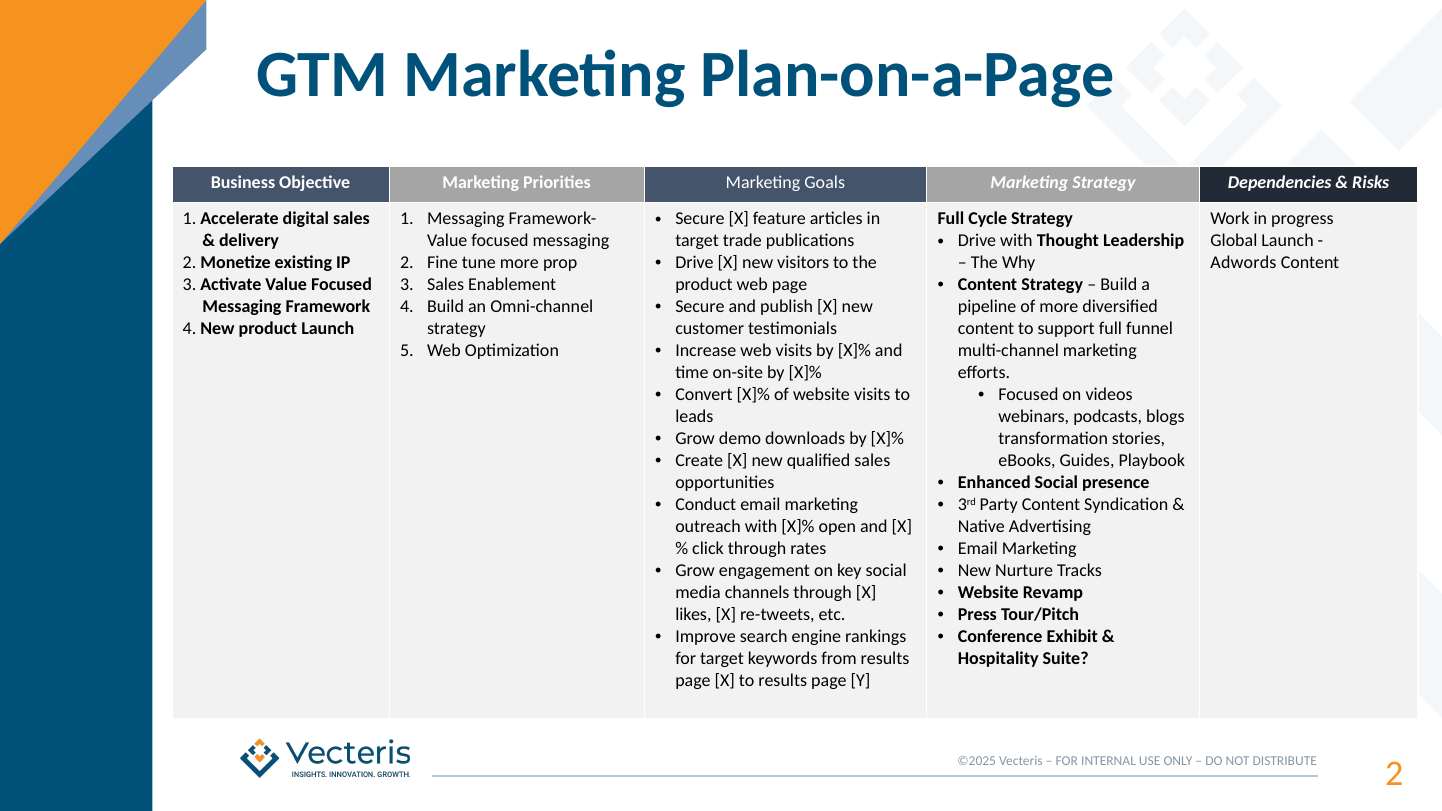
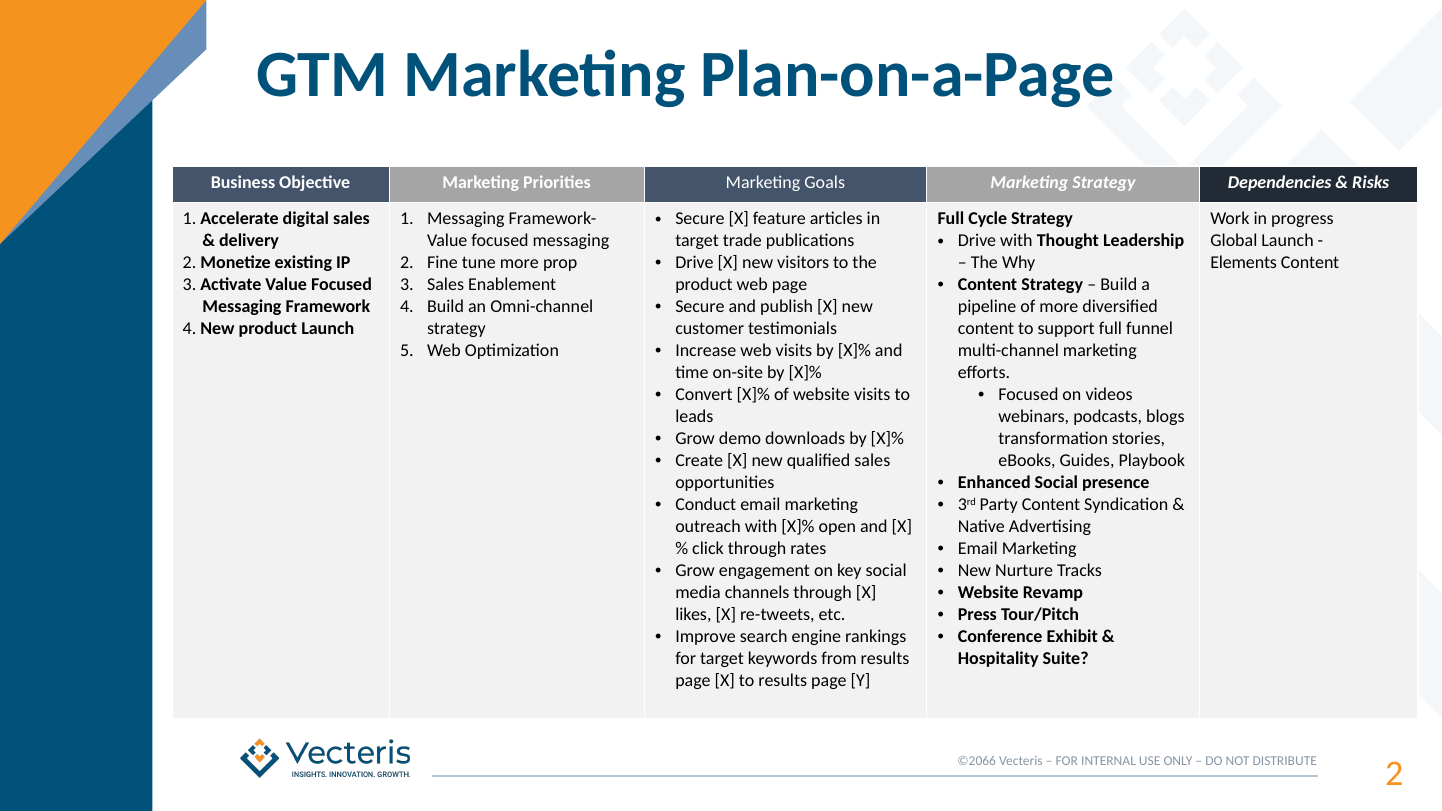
Adwords: Adwords -> Elements
©2025: ©2025 -> ©2066
